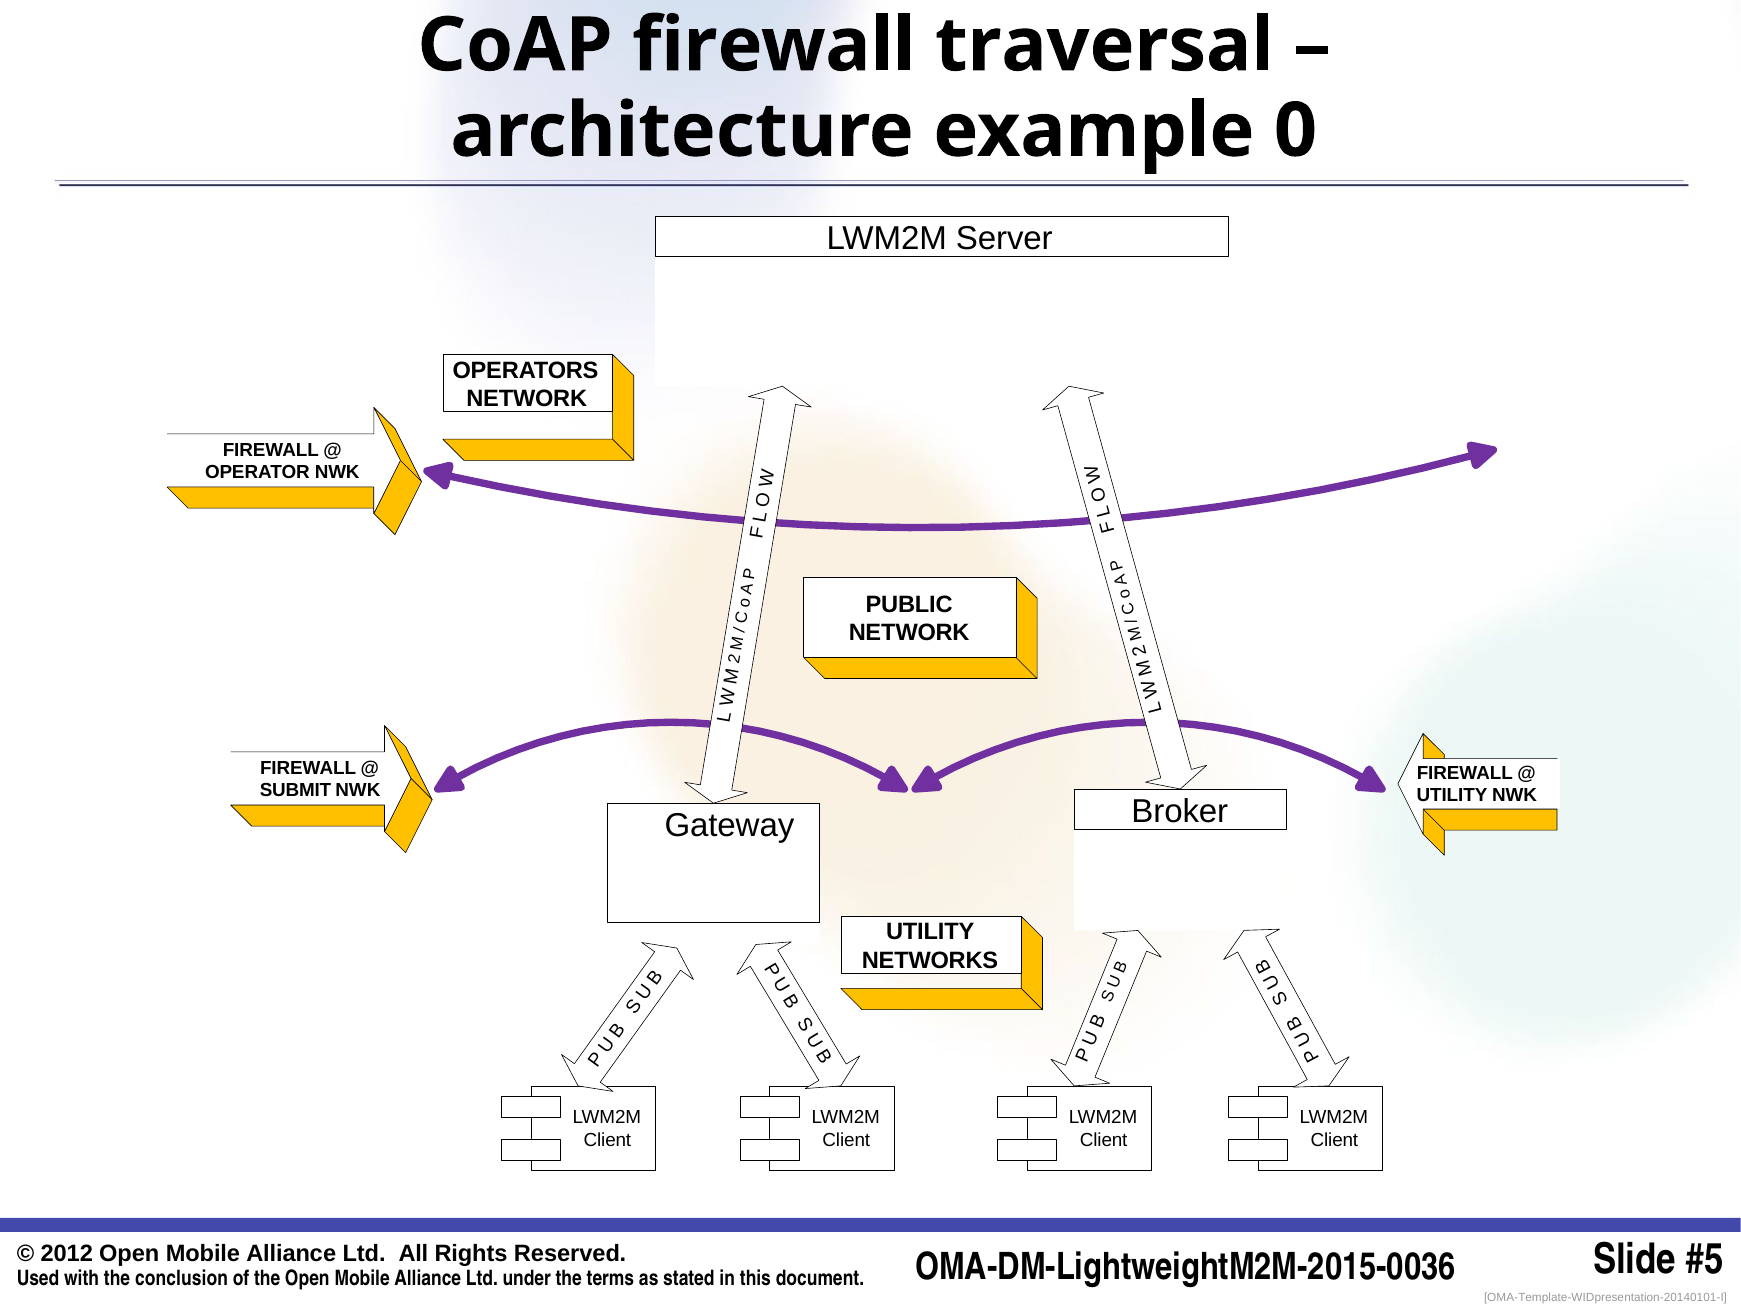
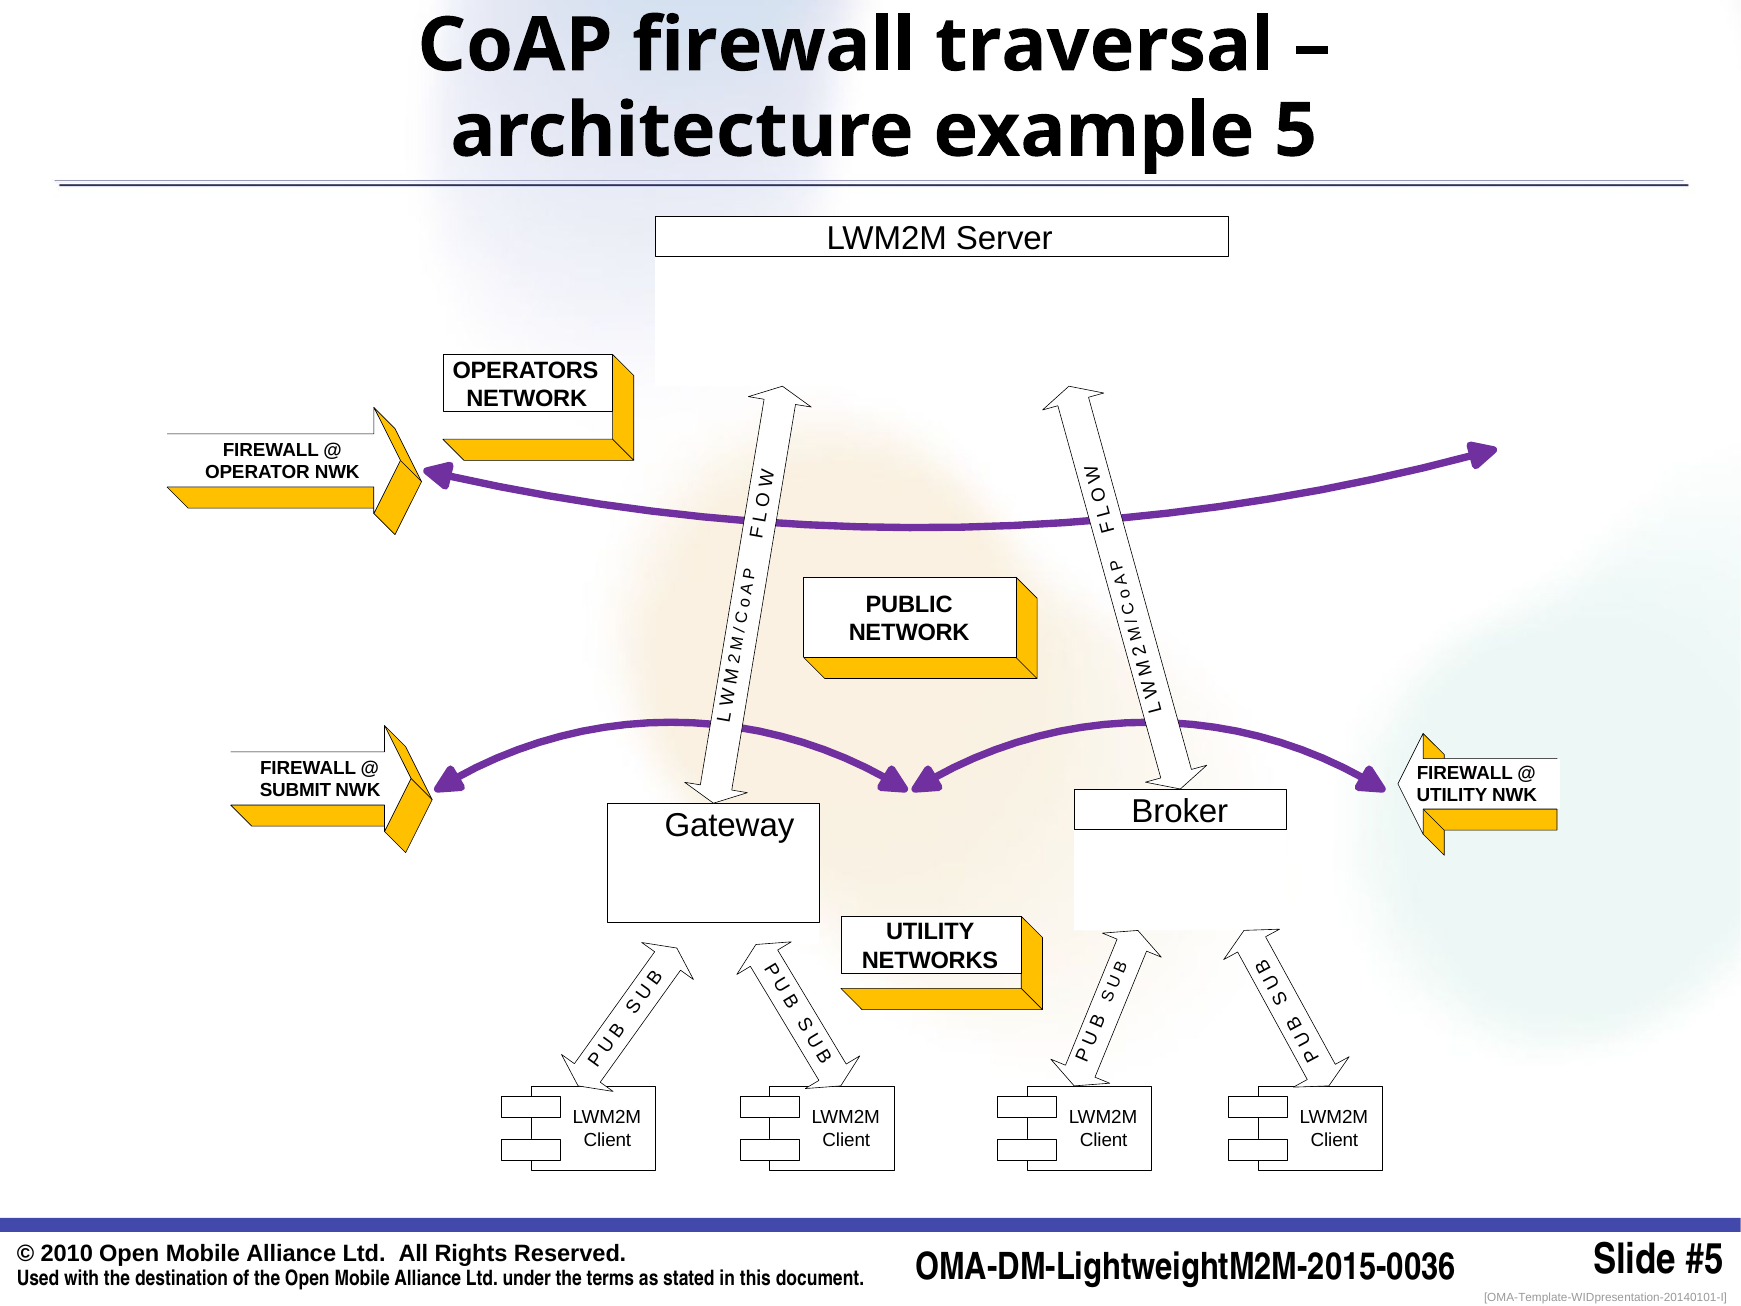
0: 0 -> 5
2012: 2012 -> 2010
conclusion: conclusion -> destination
